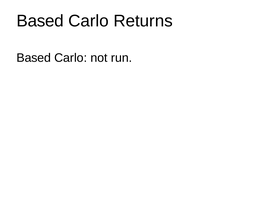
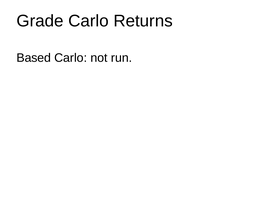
Based at (40, 21): Based -> Grade
